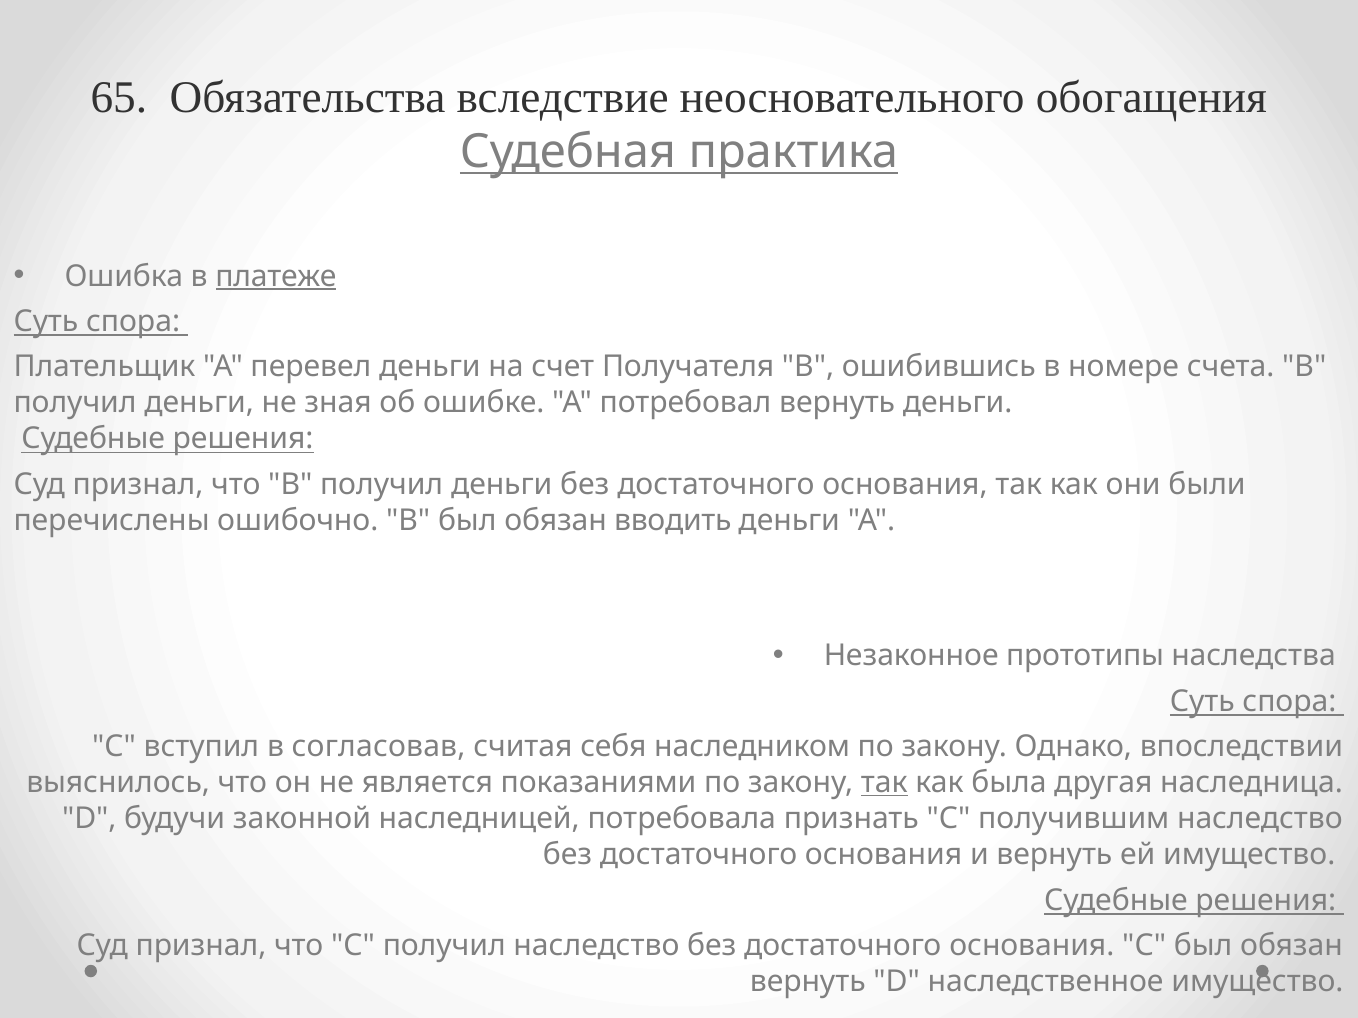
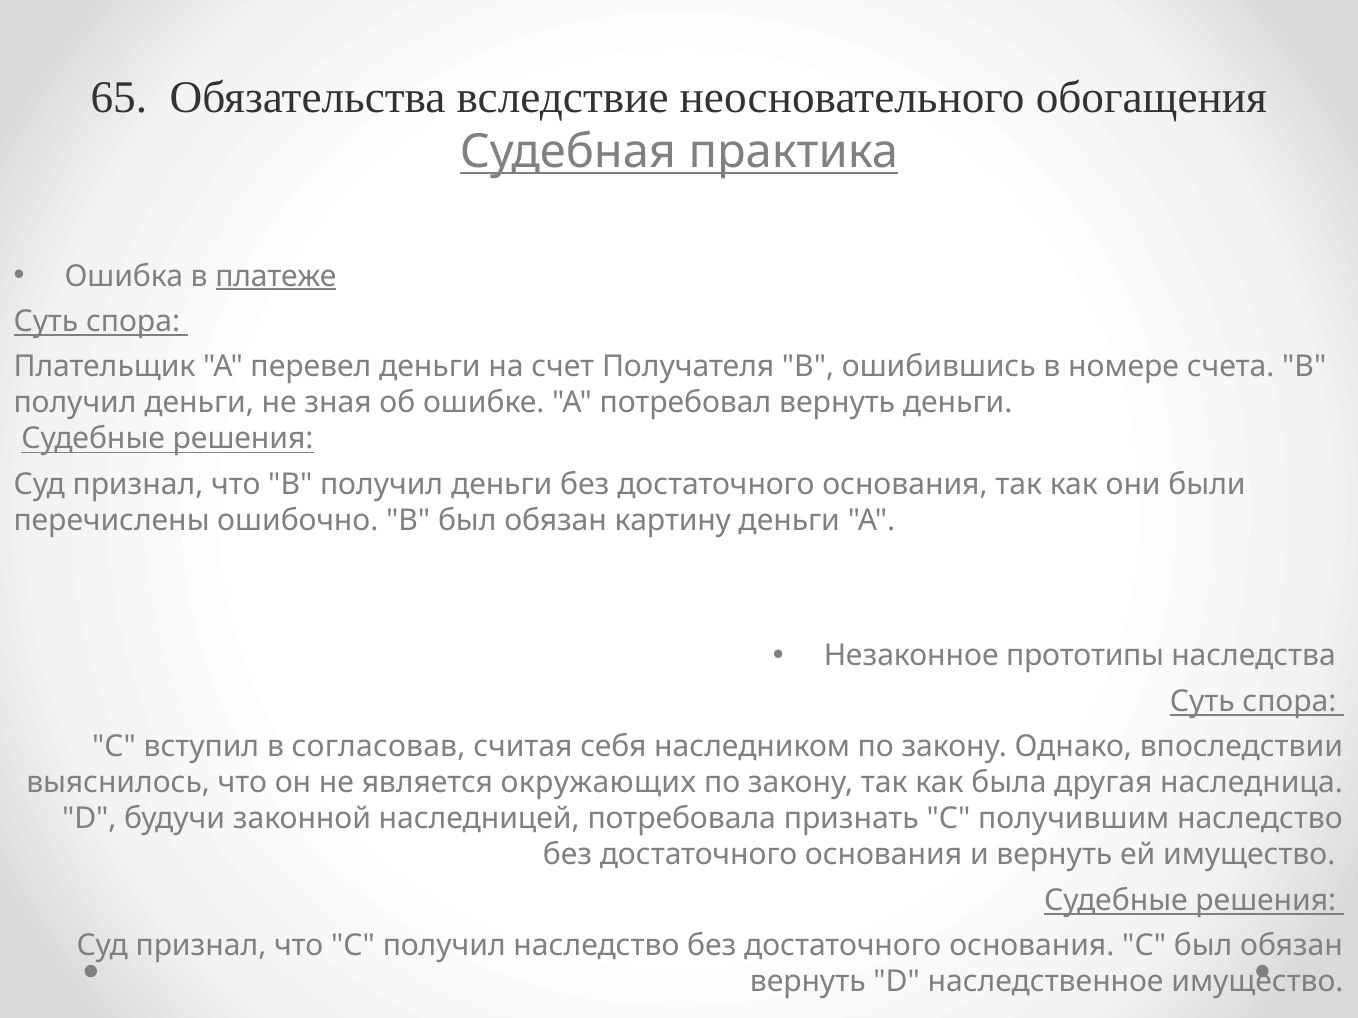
вводить: вводить -> картину
показаниями: показаниями -> окружающих
так at (884, 783) underline: present -> none
